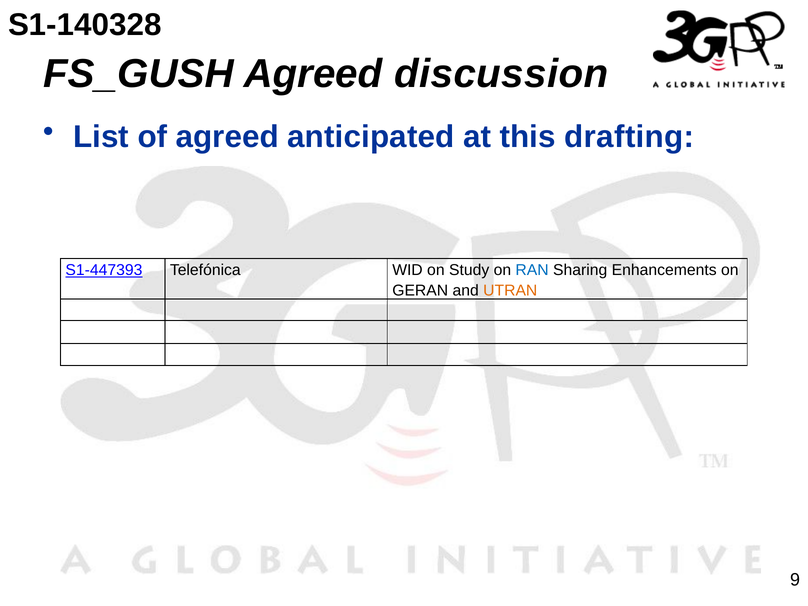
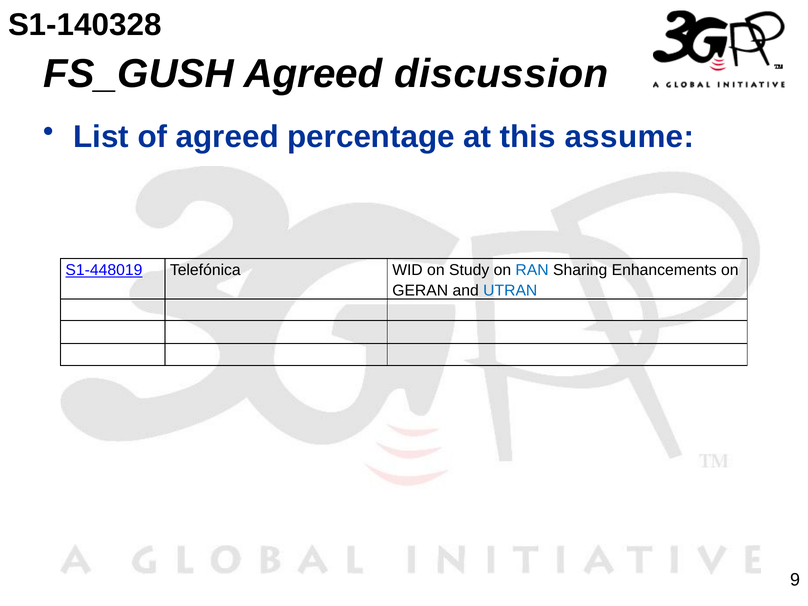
anticipated: anticipated -> percentage
drafting: drafting -> assume
S1-447393: S1-447393 -> S1-448019
UTRAN colour: orange -> blue
